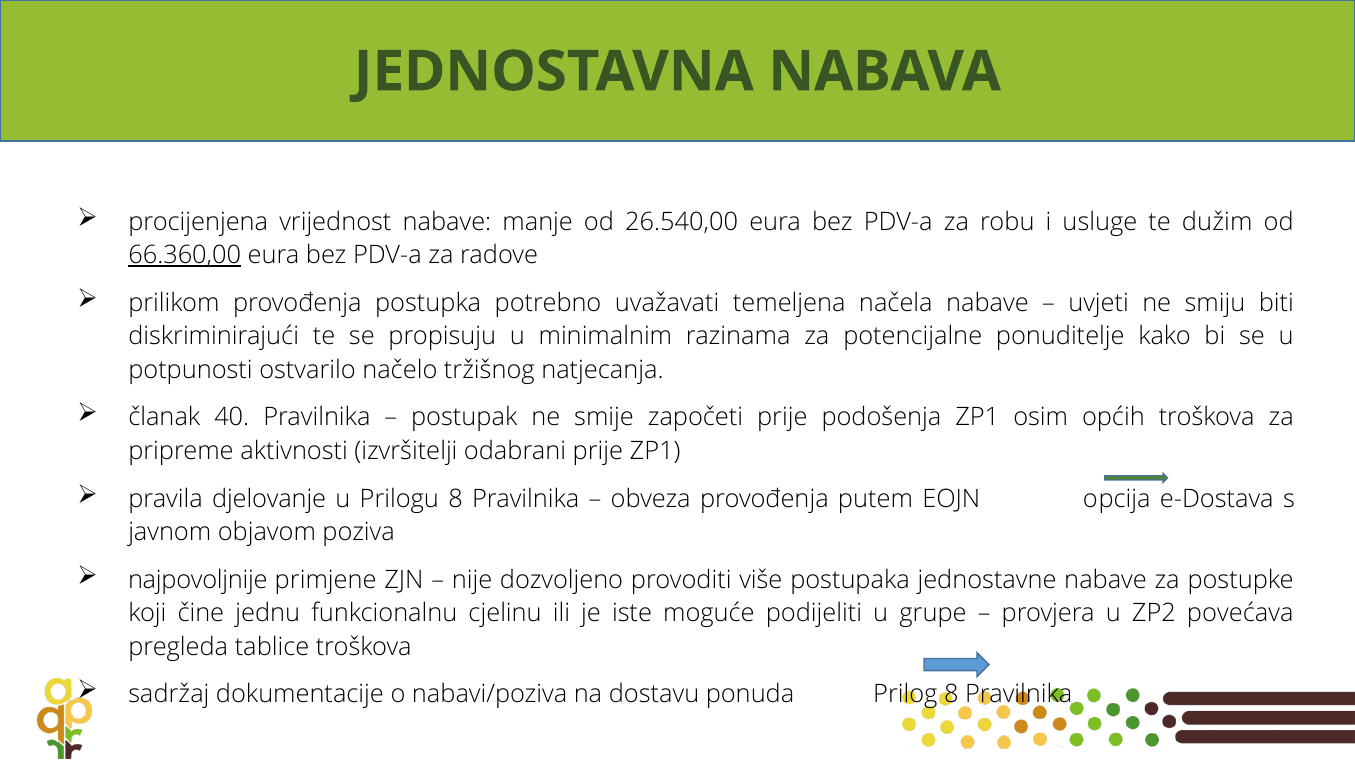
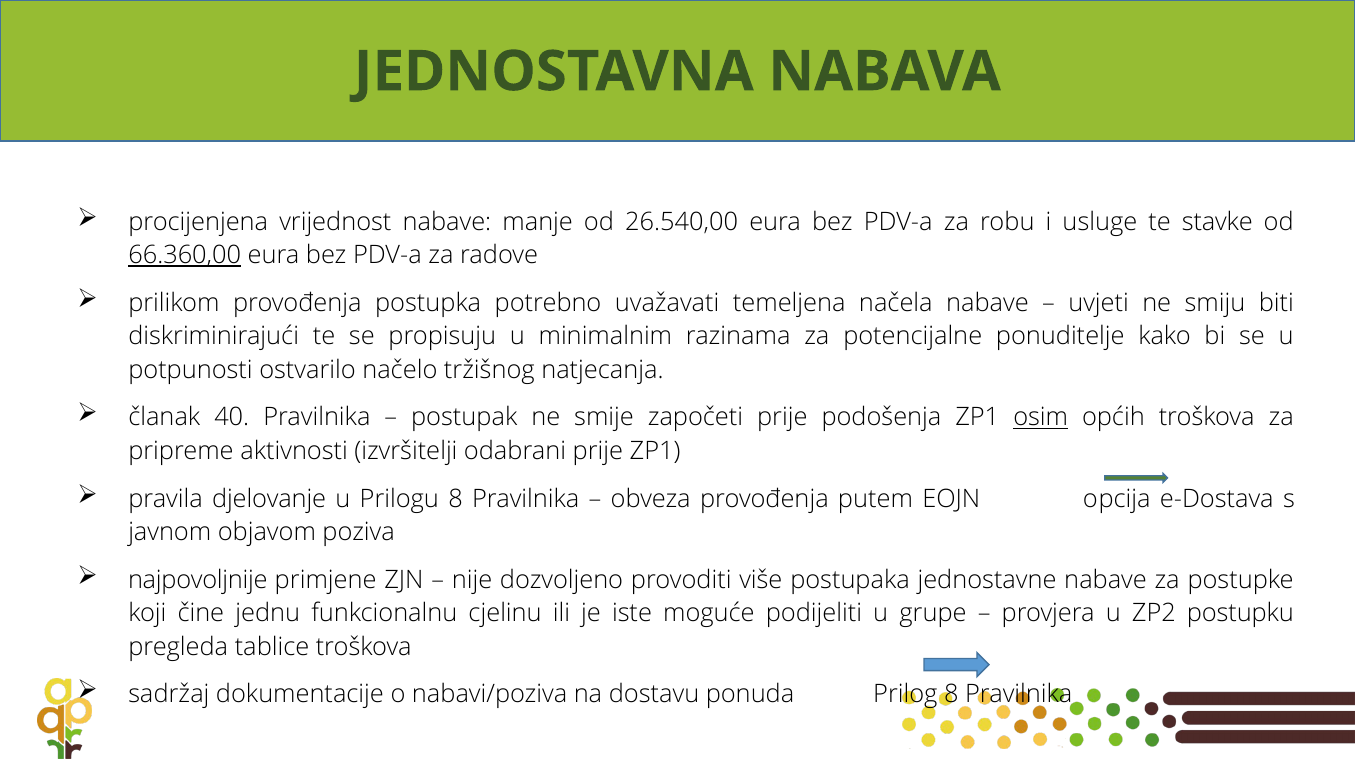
dužim: dužim -> stavke
osim underline: none -> present
povećava: povećava -> postupku
